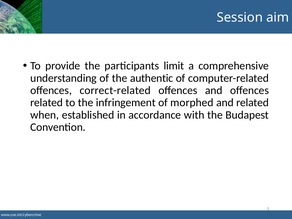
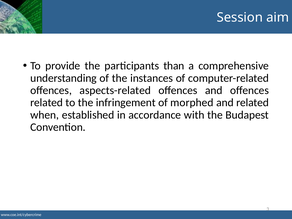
limit: limit -> than
authentic: authentic -> instances
correct-related: correct-related -> aspects-related
